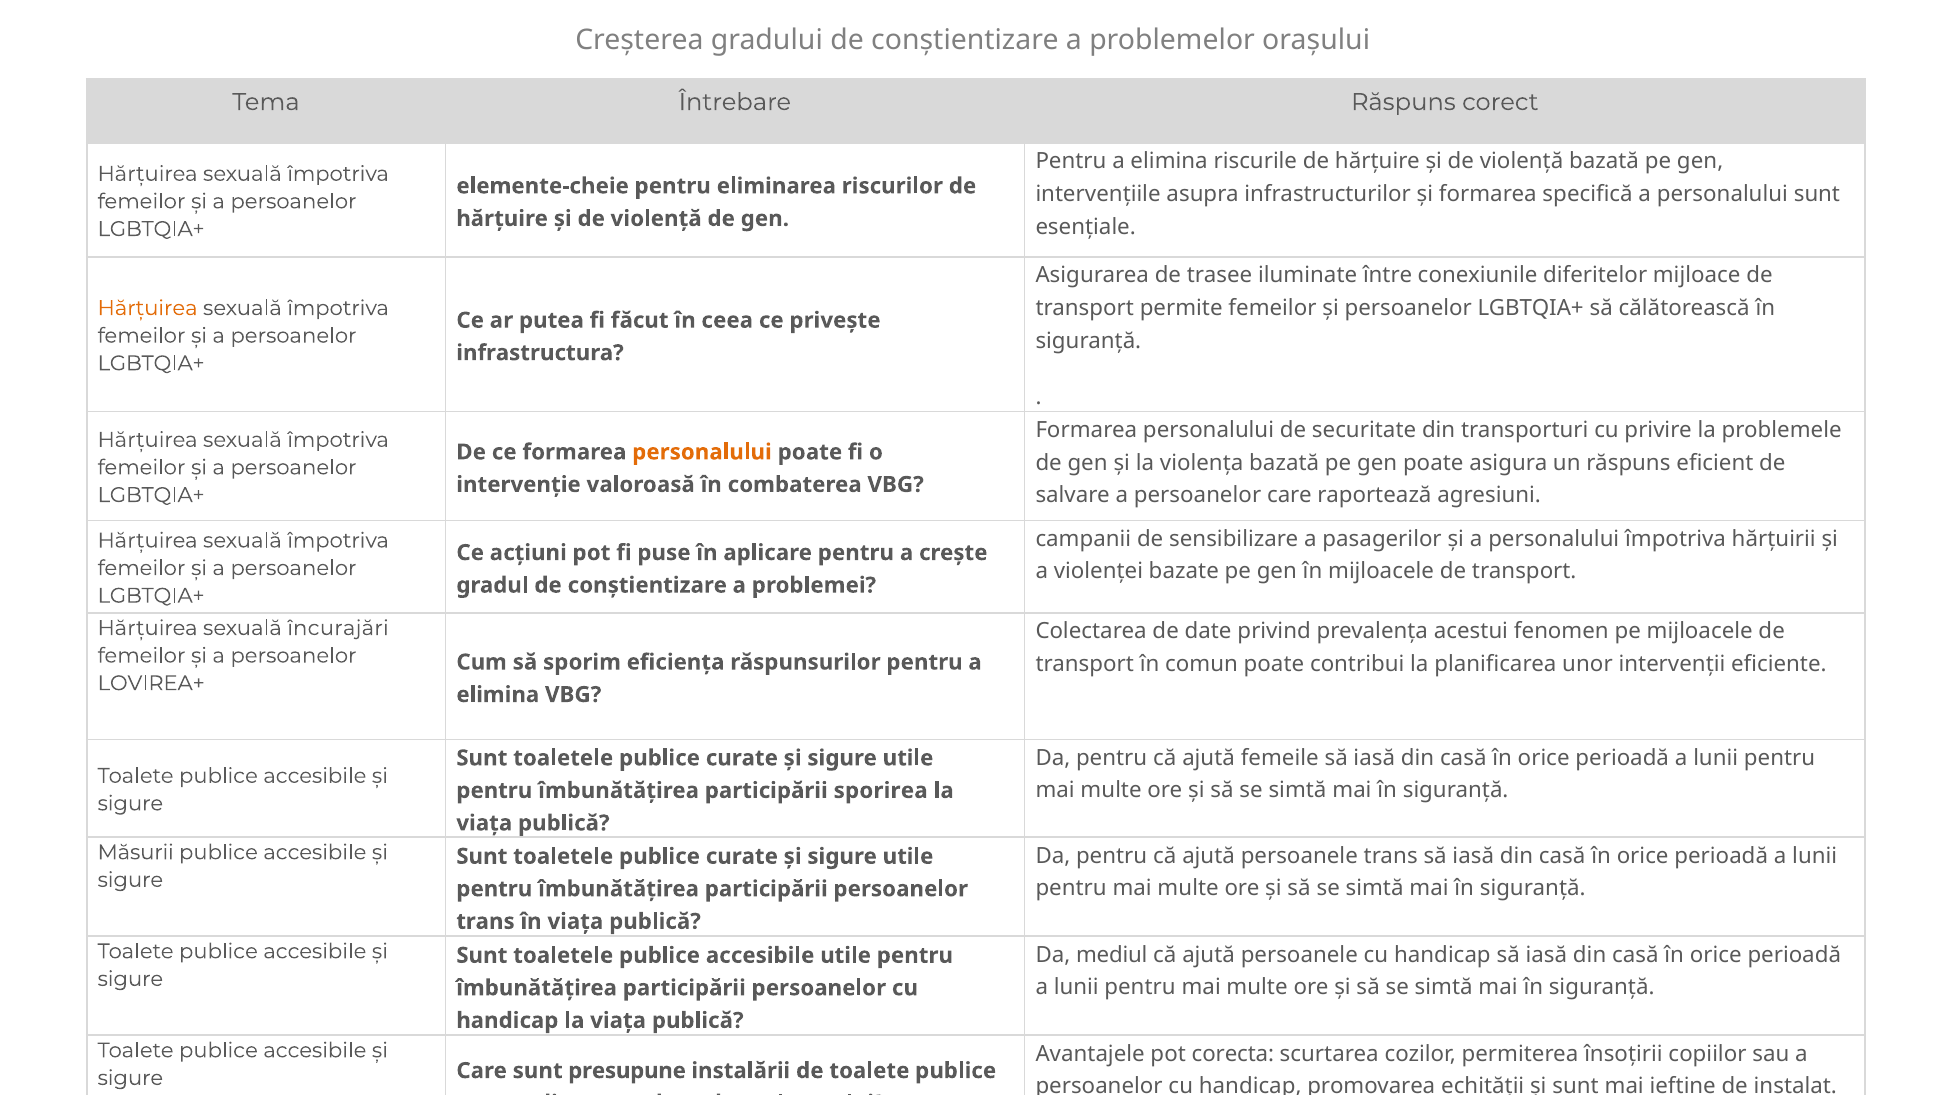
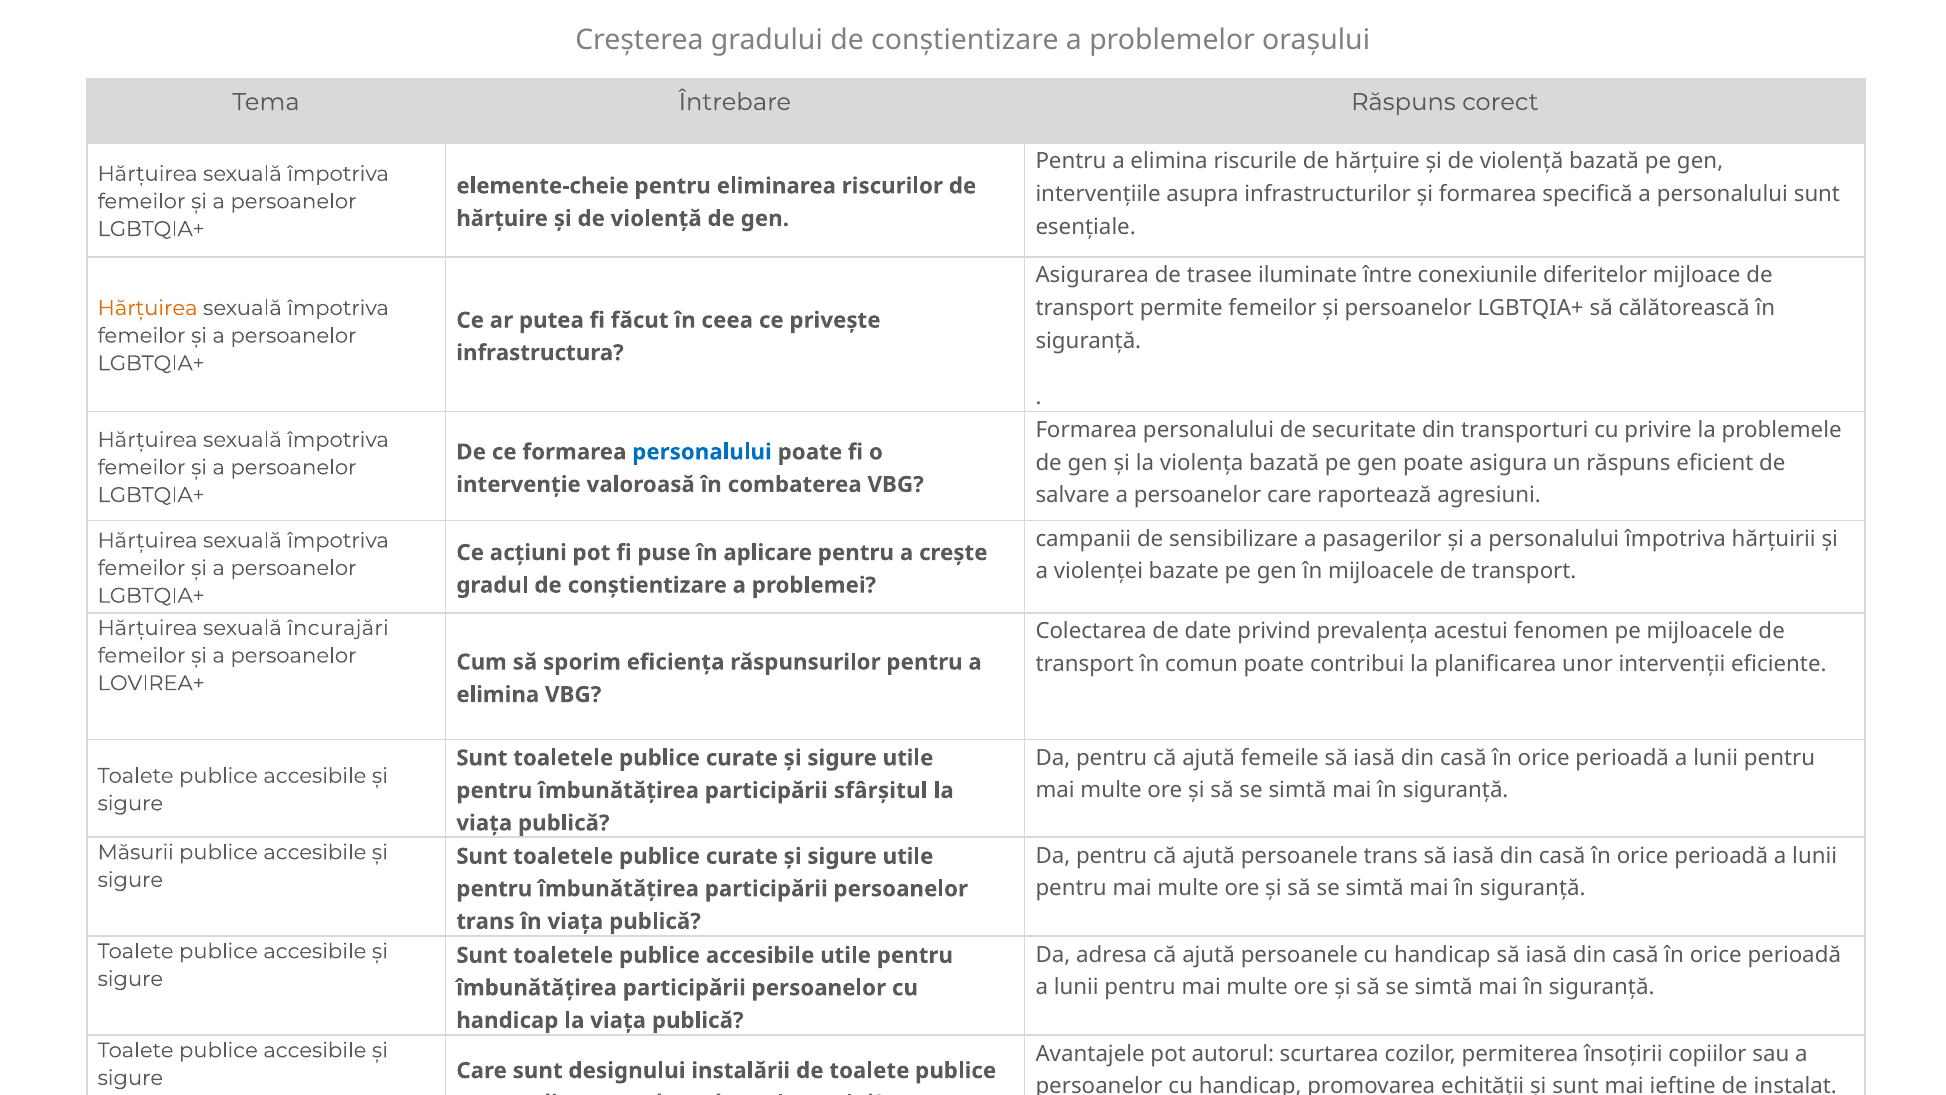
personalului at (702, 452) colour: orange -> blue
sporirea: sporirea -> sfârșitul
mediul: mediul -> adresa
corecta: corecta -> autorul
presupune: presupune -> designului
